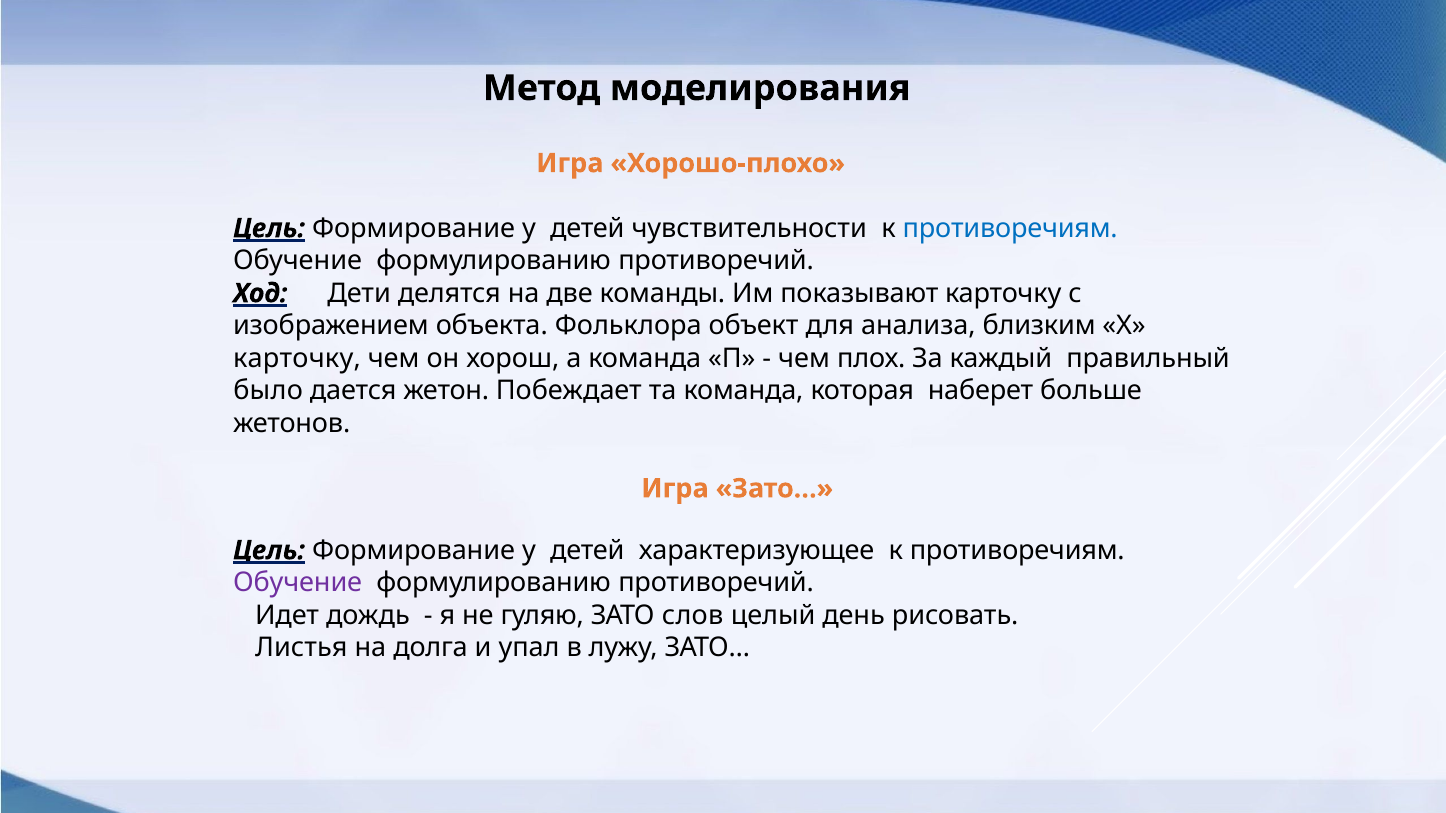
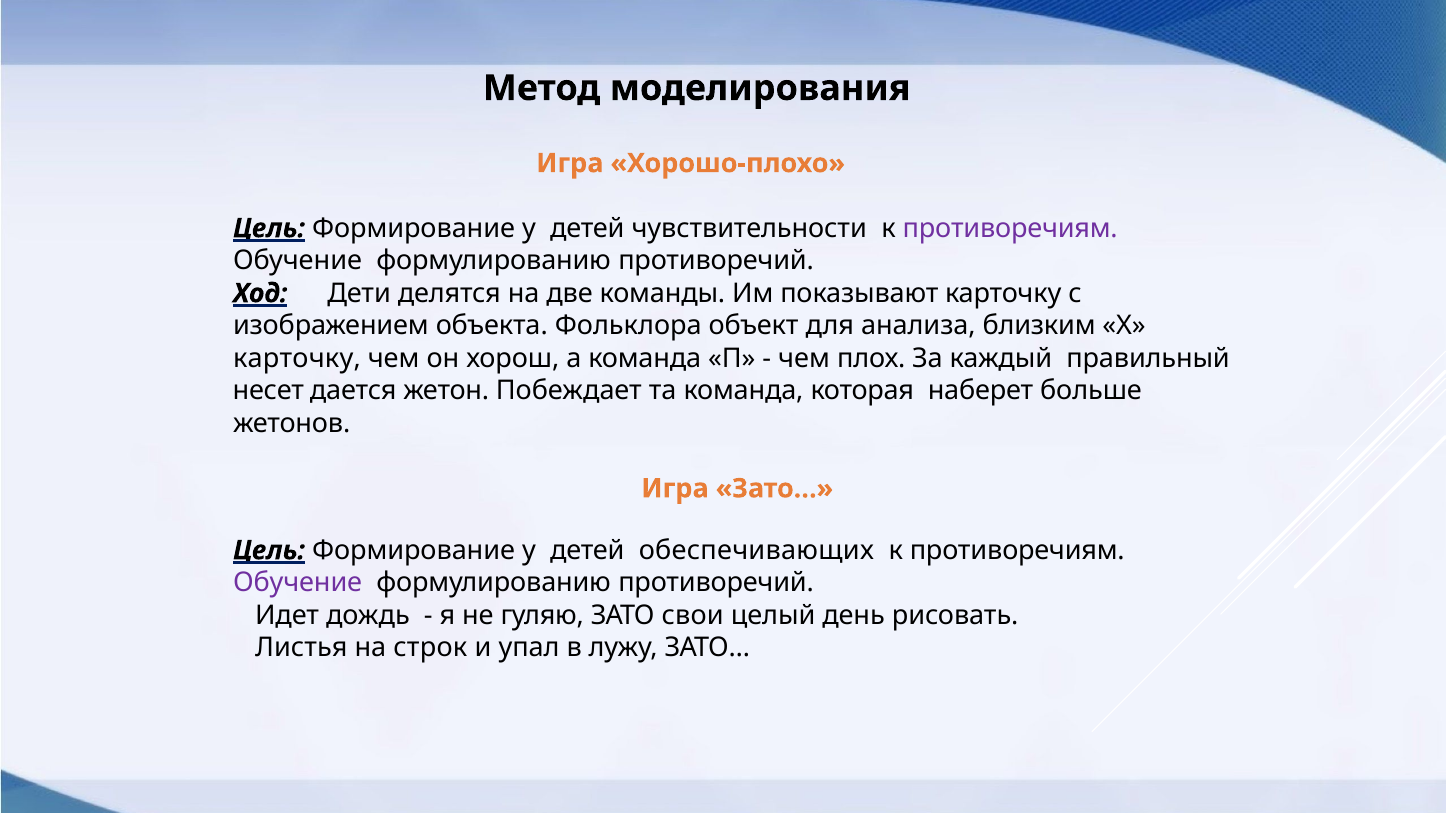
противоречиям at (1010, 228) colour: blue -> purple
было: было -> несет
характеризующее: характеризующее -> обеспечивающих
слов: слов -> свои
долга: долга -> строк
